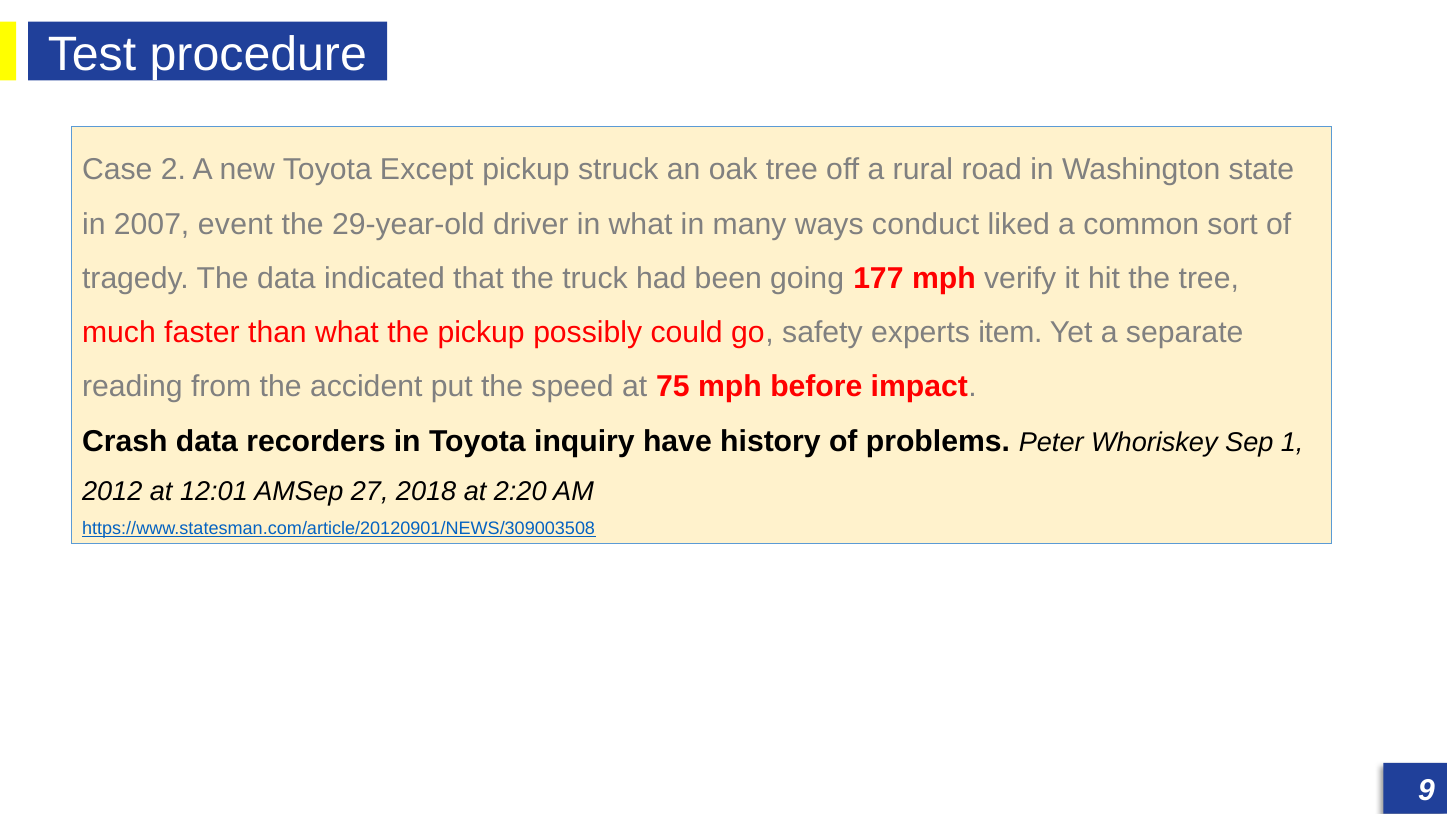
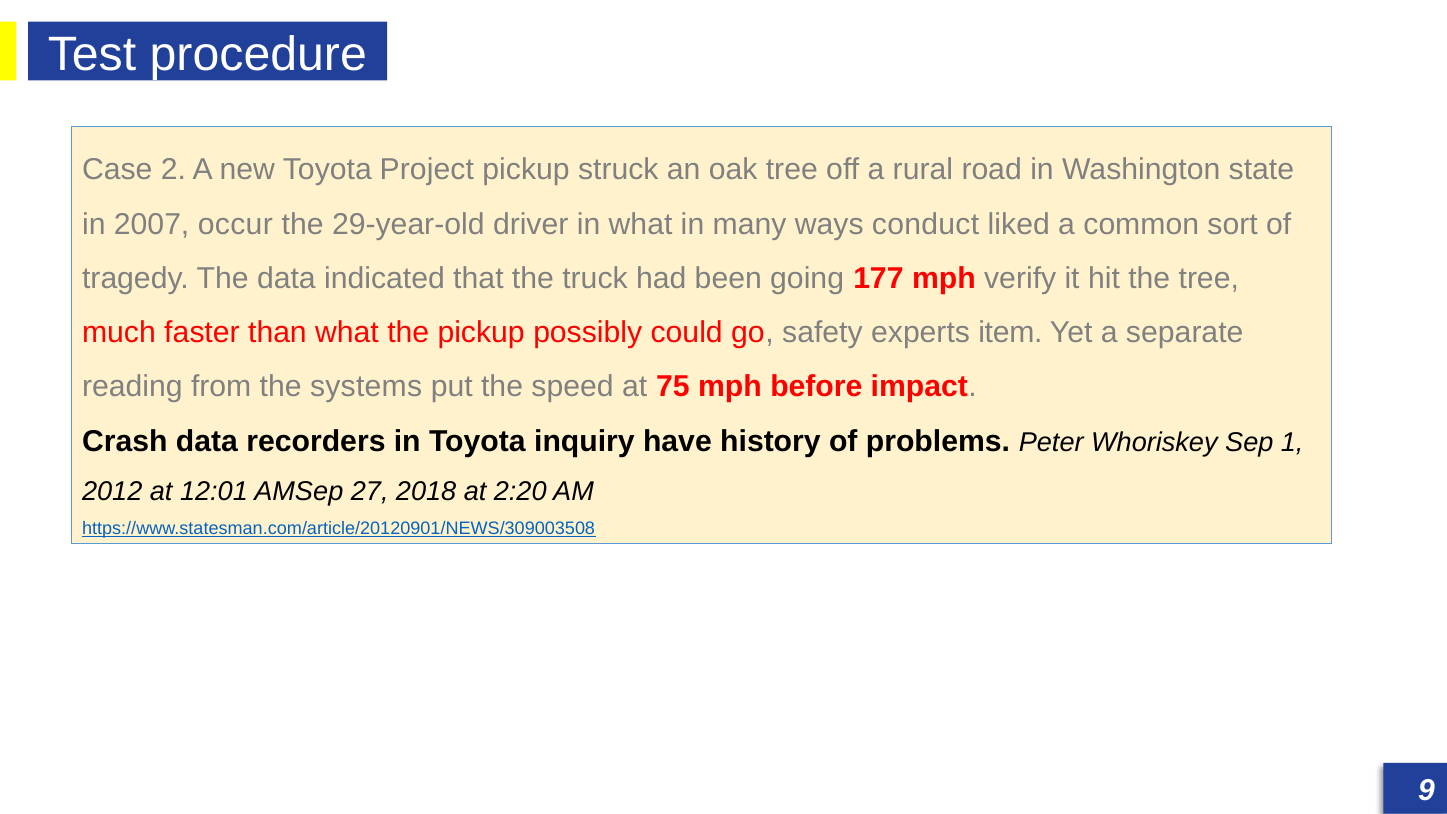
Except: Except -> Project
event: event -> occur
accident: accident -> systems
